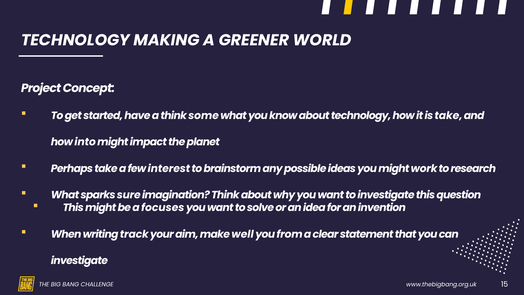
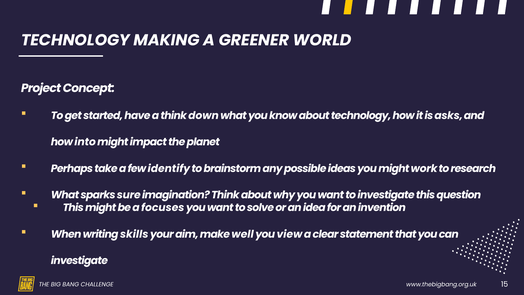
some: some -> down
is take: take -> asks
interest: interest -> identify
track: track -> skills
from: from -> view
